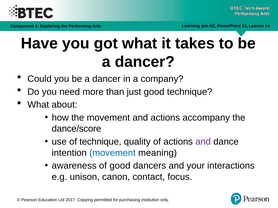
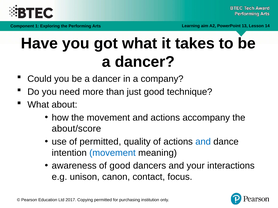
dance/score: dance/score -> about/score
of technique: technique -> permitted
and at (203, 142) colour: purple -> blue
